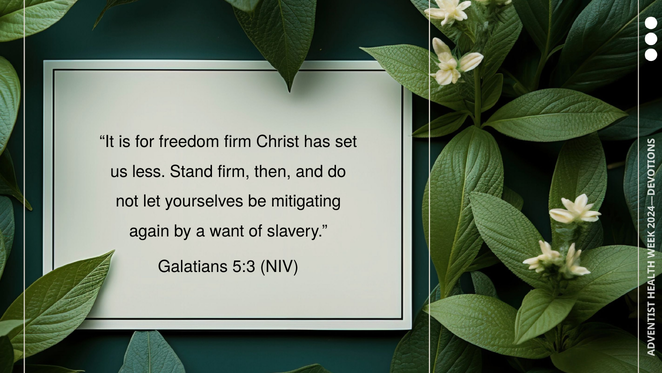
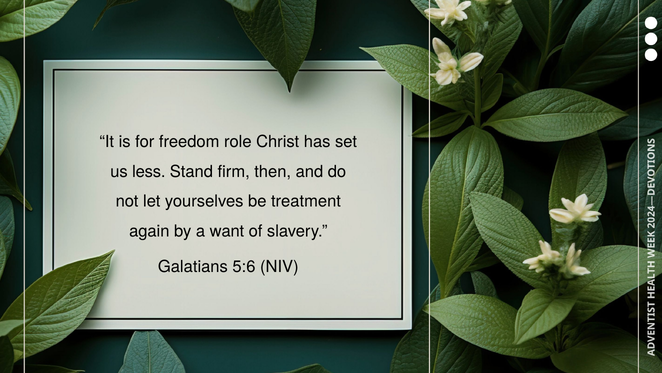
freedom firm: firm -> role
mitigating: mitigating -> treatment
5:3: 5:3 -> 5:6
